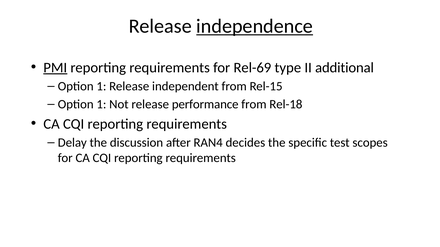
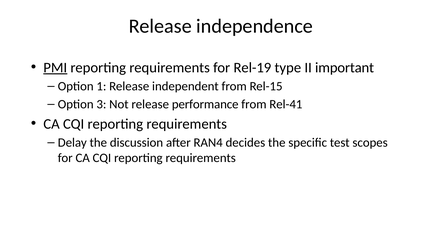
independence underline: present -> none
Rel-69: Rel-69 -> Rel-19
additional: additional -> important
1 at (101, 105): 1 -> 3
Rel-18: Rel-18 -> Rel-41
